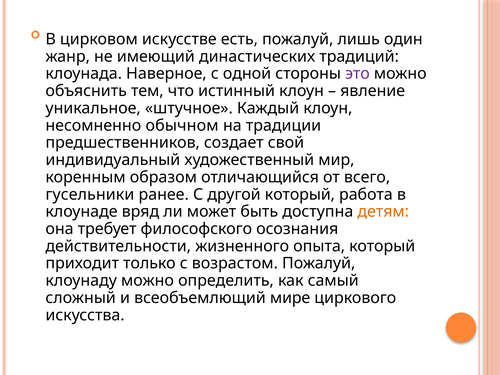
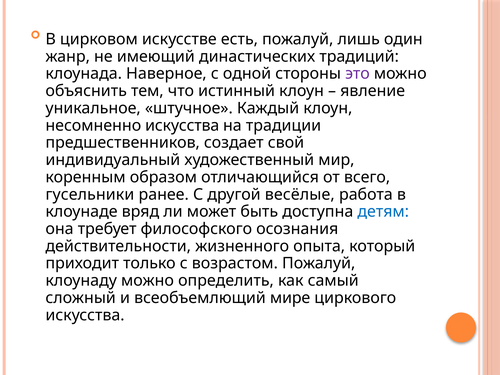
несомненно обычном: обычном -> искусства
другой который: который -> весёлые
детям colour: orange -> blue
